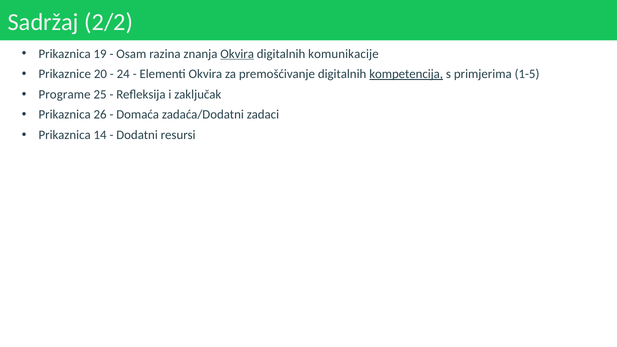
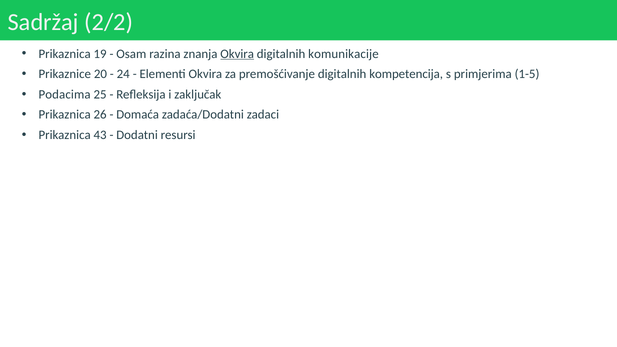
kompetencija underline: present -> none
Programe: Programe -> Podacima
14: 14 -> 43
